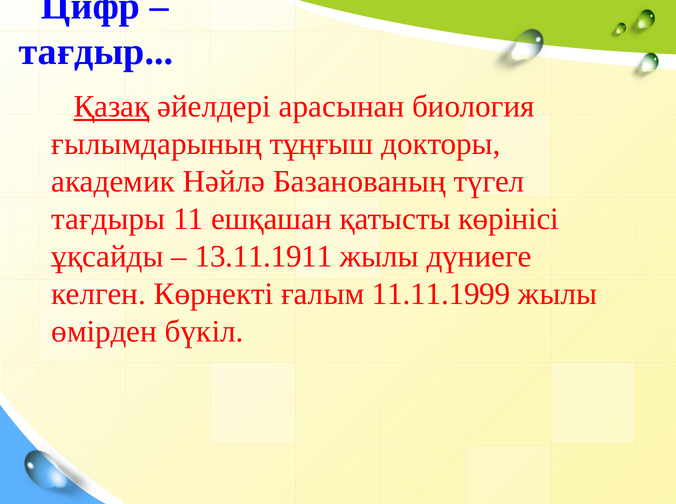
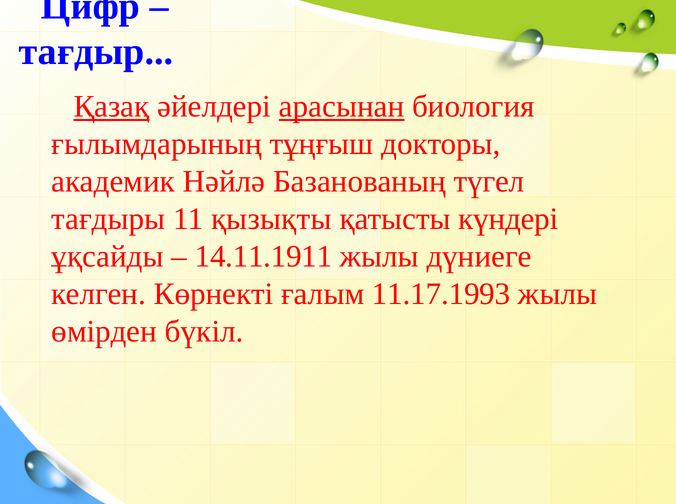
арасынан underline: none -> present
ешқашан: ешқашан -> қызықты
көрінісі: көрінісі -> күндері
13.11.1911: 13.11.1911 -> 14.11.1911
11.11.1999: 11.11.1999 -> 11.17.1993
